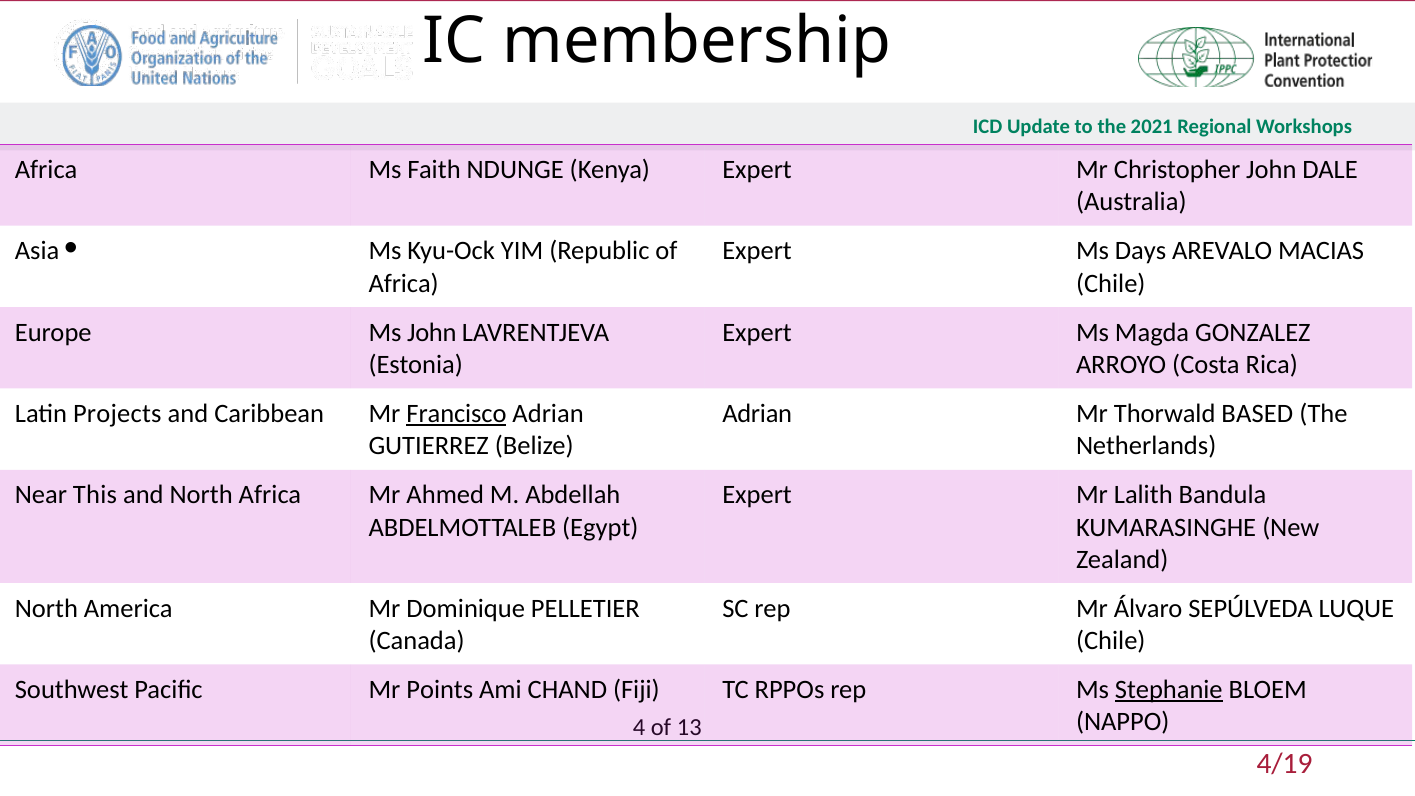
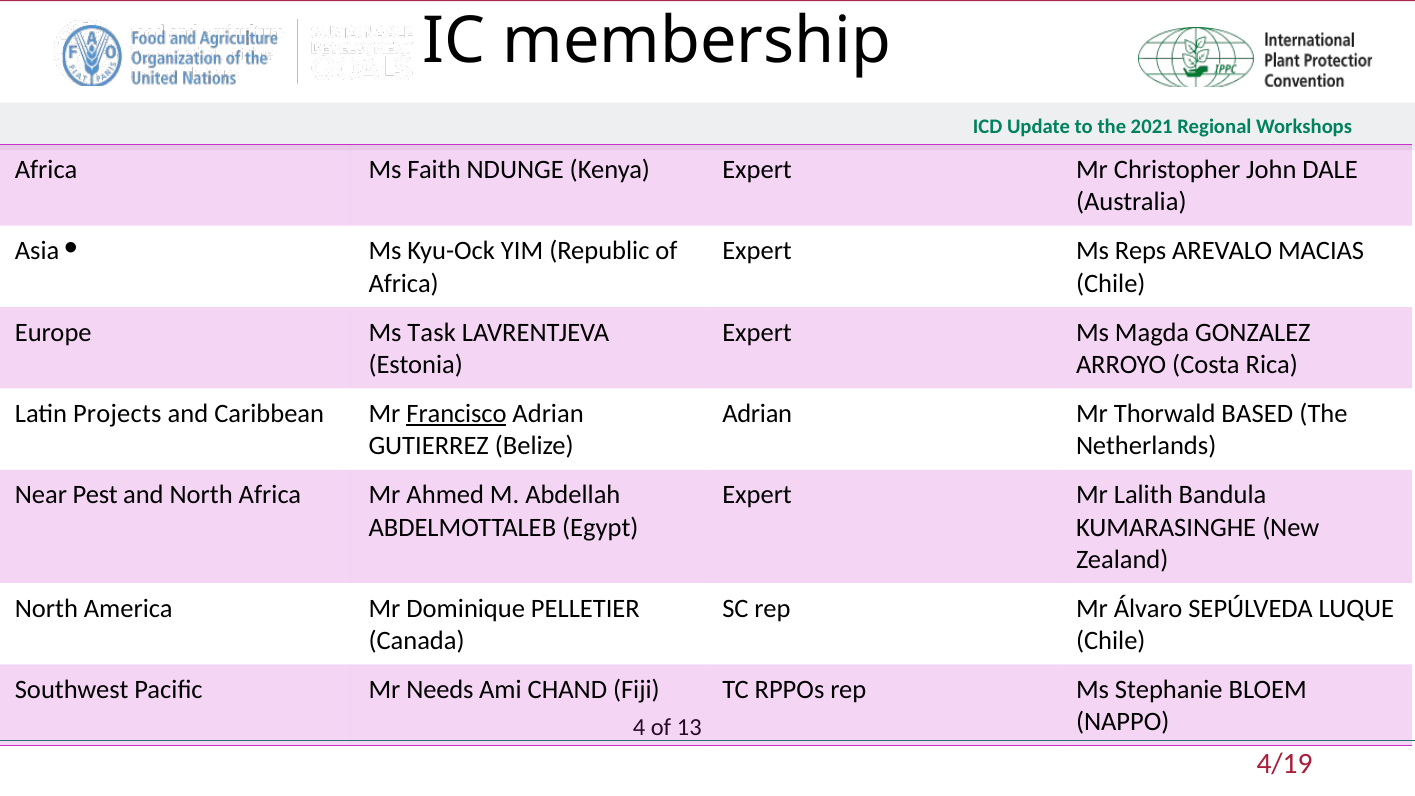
Days: Days -> Reps
Ms John: John -> Task
This: This -> Pest
Points: Points -> Needs
Stephanie underline: present -> none
